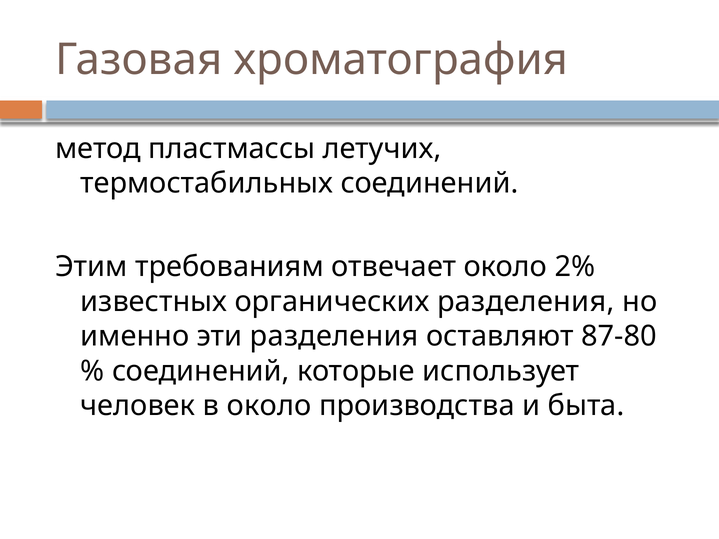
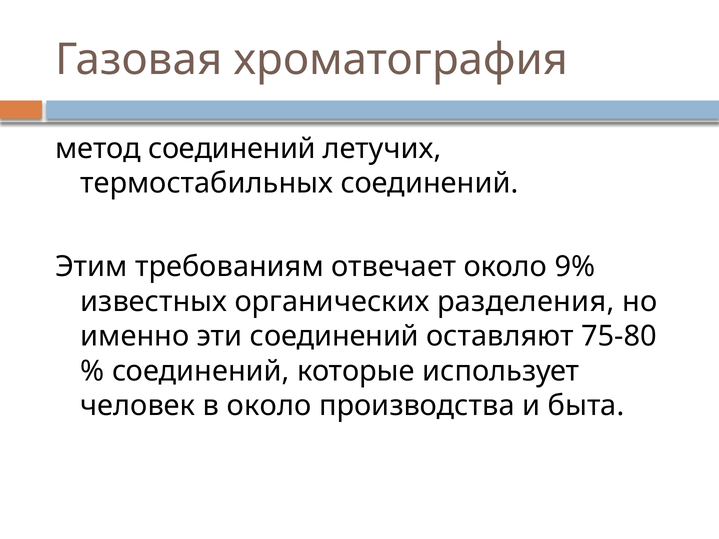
метод пластмассы: пластмассы -> соединений
2%: 2% -> 9%
эти разделения: разделения -> соединений
87-80: 87-80 -> 75-80
